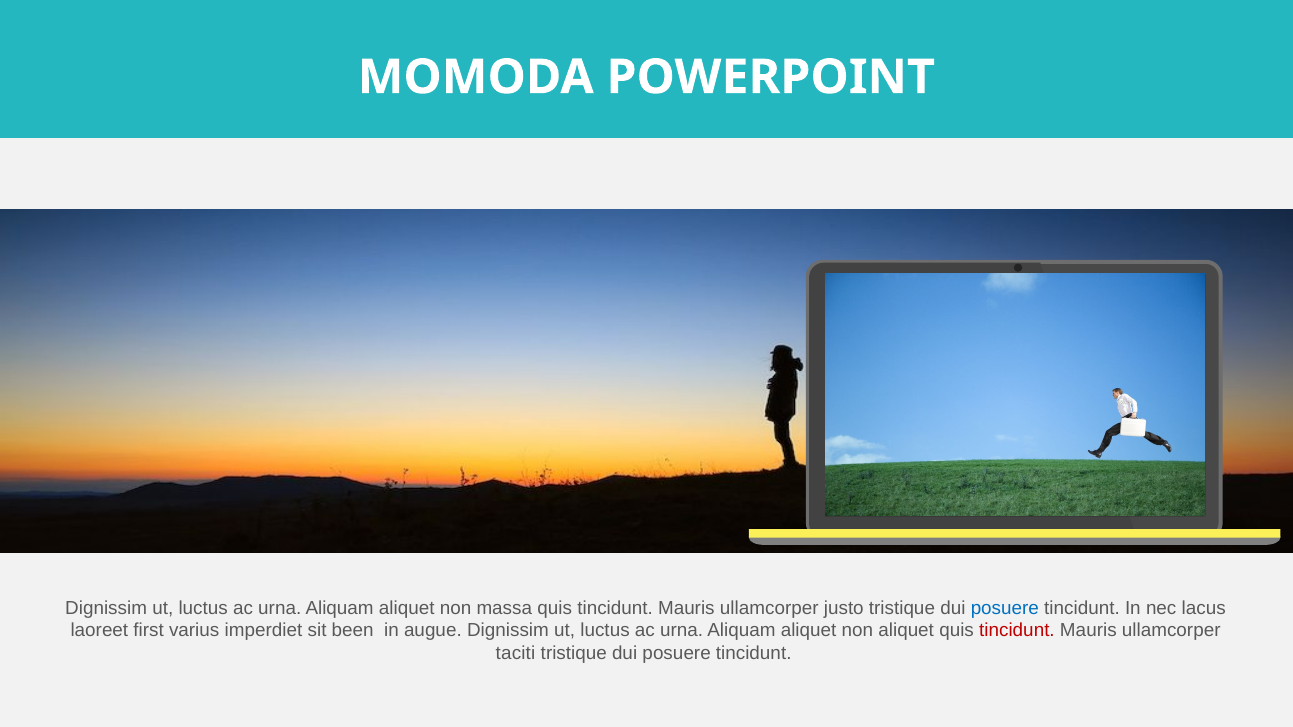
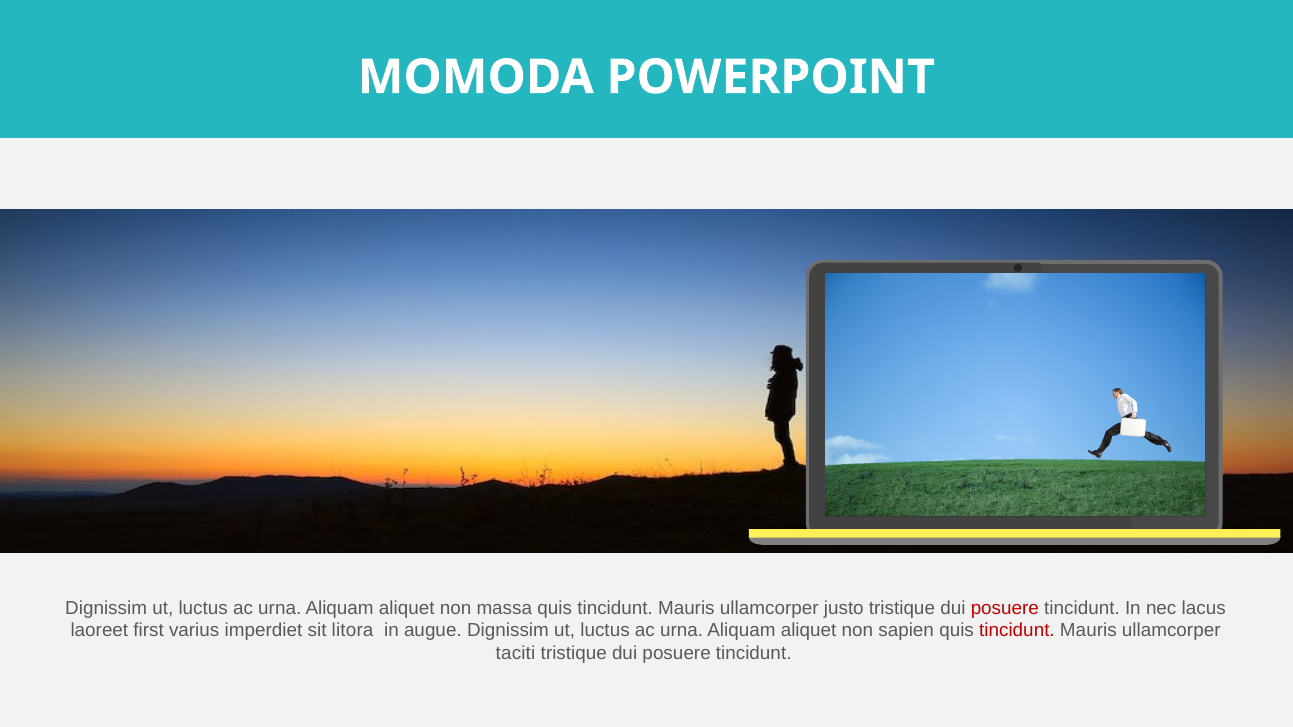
posuere at (1005, 608) colour: blue -> red
been: been -> litora
non aliquet: aliquet -> sapien
